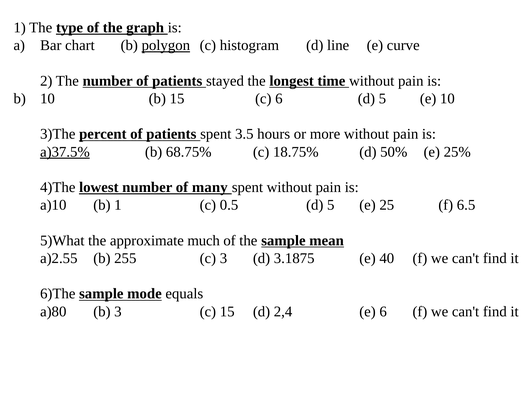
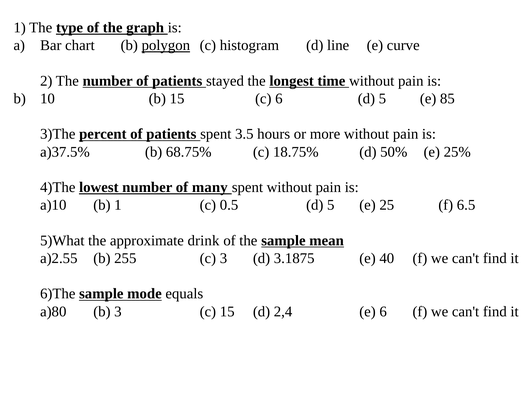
e 10: 10 -> 85
a)37.5% underline: present -> none
much: much -> drink
